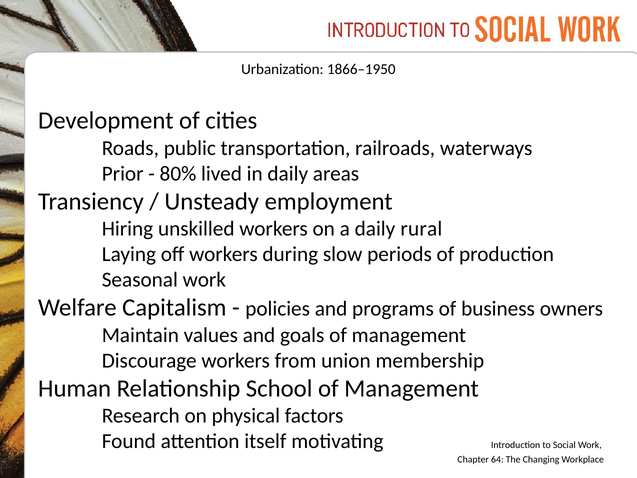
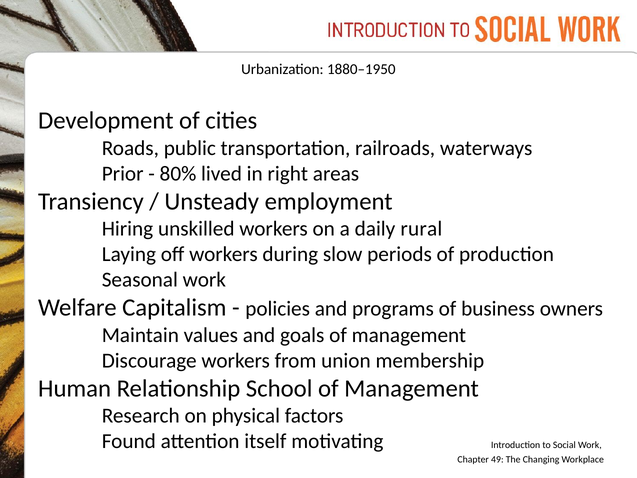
1866–1950: 1866–1950 -> 1880–1950
in daily: daily -> right
64: 64 -> 49
